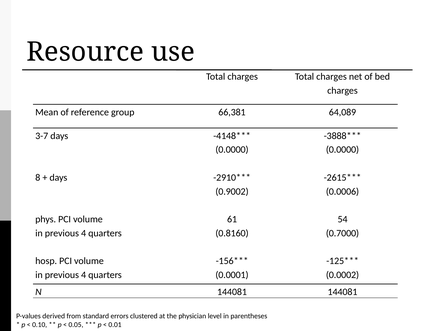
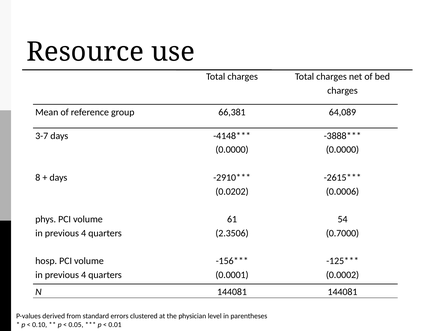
0.9002: 0.9002 -> 0.0202
0.8160: 0.8160 -> 2.3506
